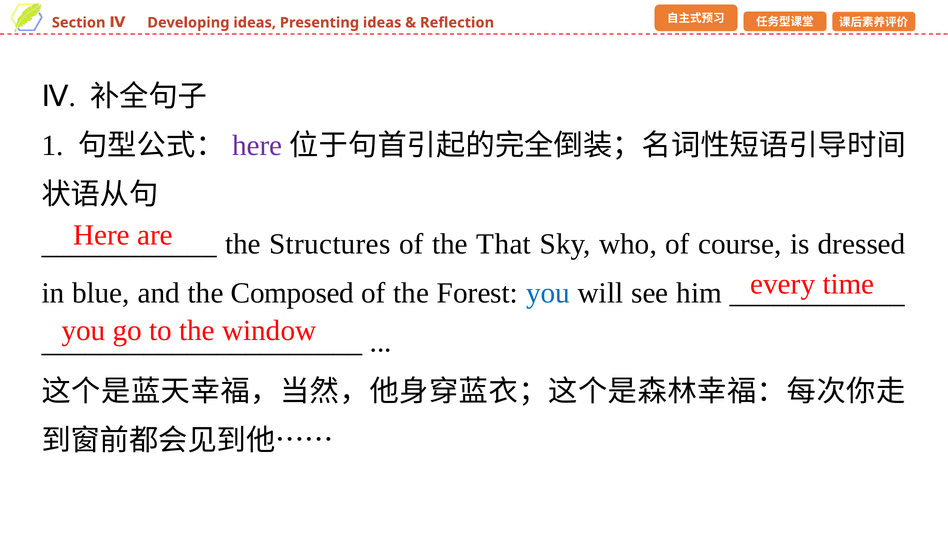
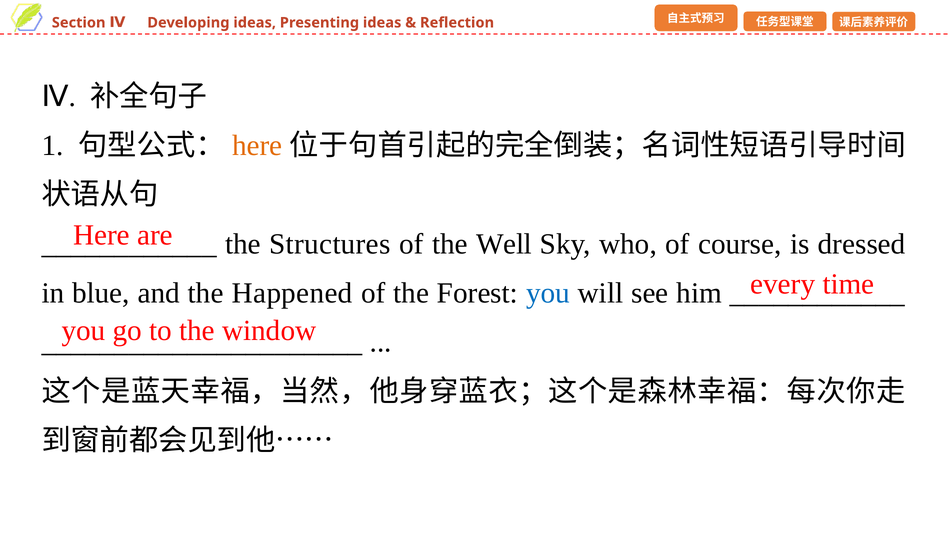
here at (257, 146) colour: purple -> orange
That: That -> Well
Composed: Composed -> Happened
